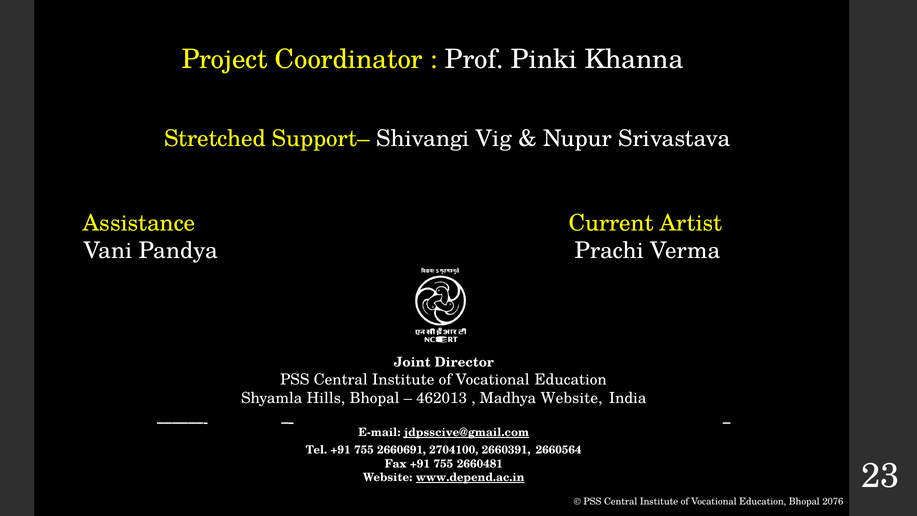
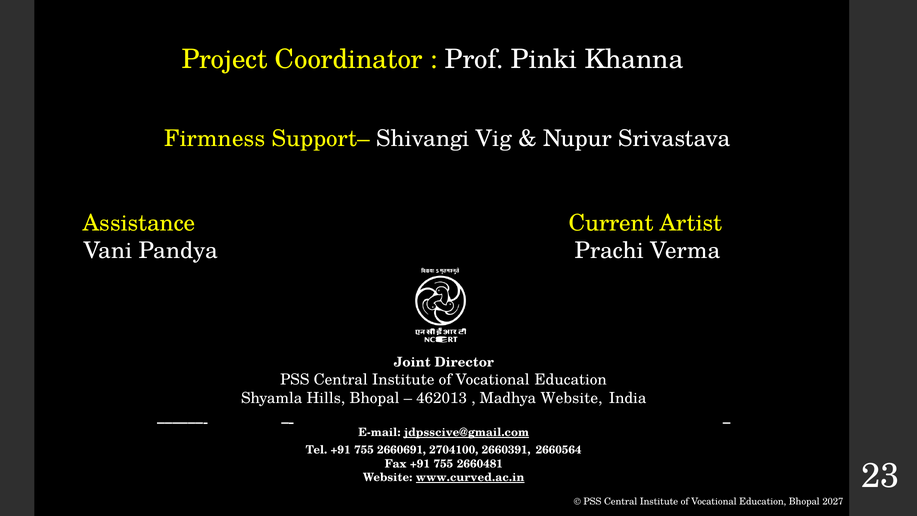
Stretched: Stretched -> Firmness
www.depend.ac.in: www.depend.ac.in -> www.curved.ac.in
2076: 2076 -> 2027
